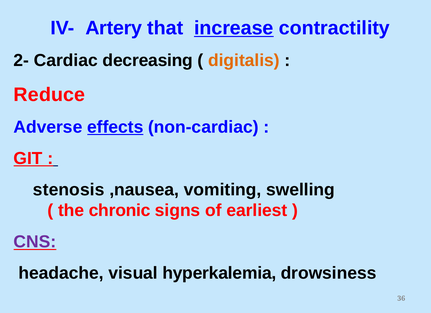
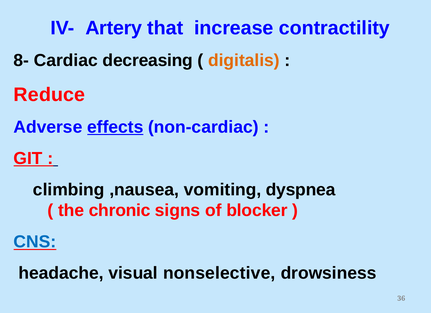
increase underline: present -> none
2-: 2- -> 8-
stenosis: stenosis -> climbing
swelling: swelling -> dyspnea
earliest: earliest -> blocker
CNS colour: purple -> blue
hyperkalemia: hyperkalemia -> nonselective
